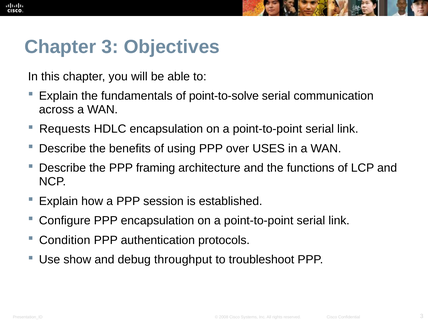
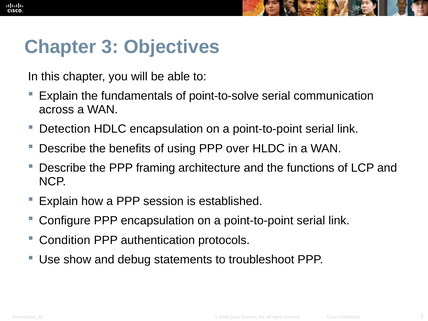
Requests: Requests -> Detection
USES: USES -> HLDC
throughput: throughput -> statements
